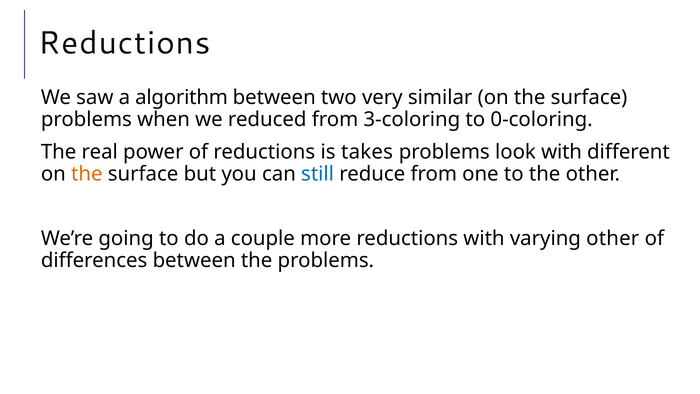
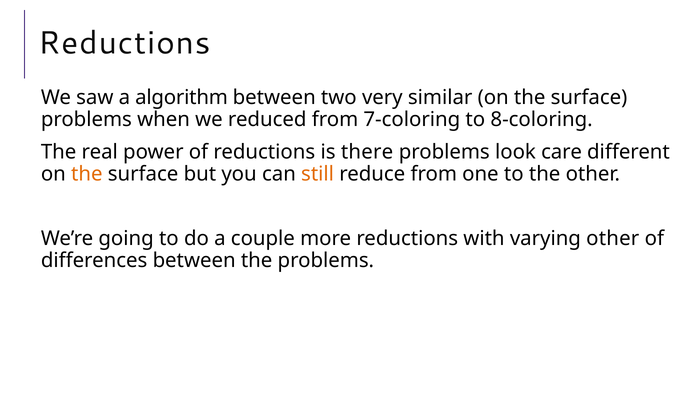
3-coloring: 3-coloring -> 7-coloring
0-coloring: 0-coloring -> 8-coloring
takes: takes -> there
look with: with -> care
still colour: blue -> orange
